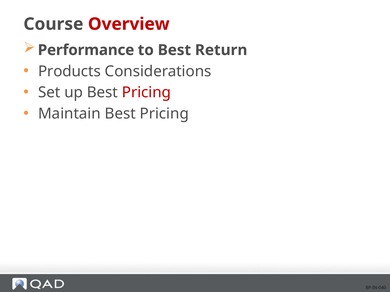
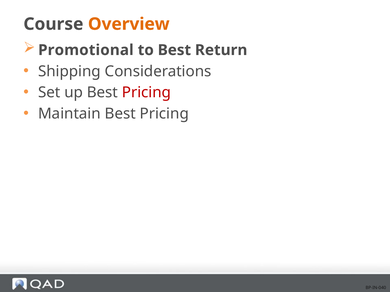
Overview colour: red -> orange
Performance: Performance -> Promotional
Products: Products -> Shipping
